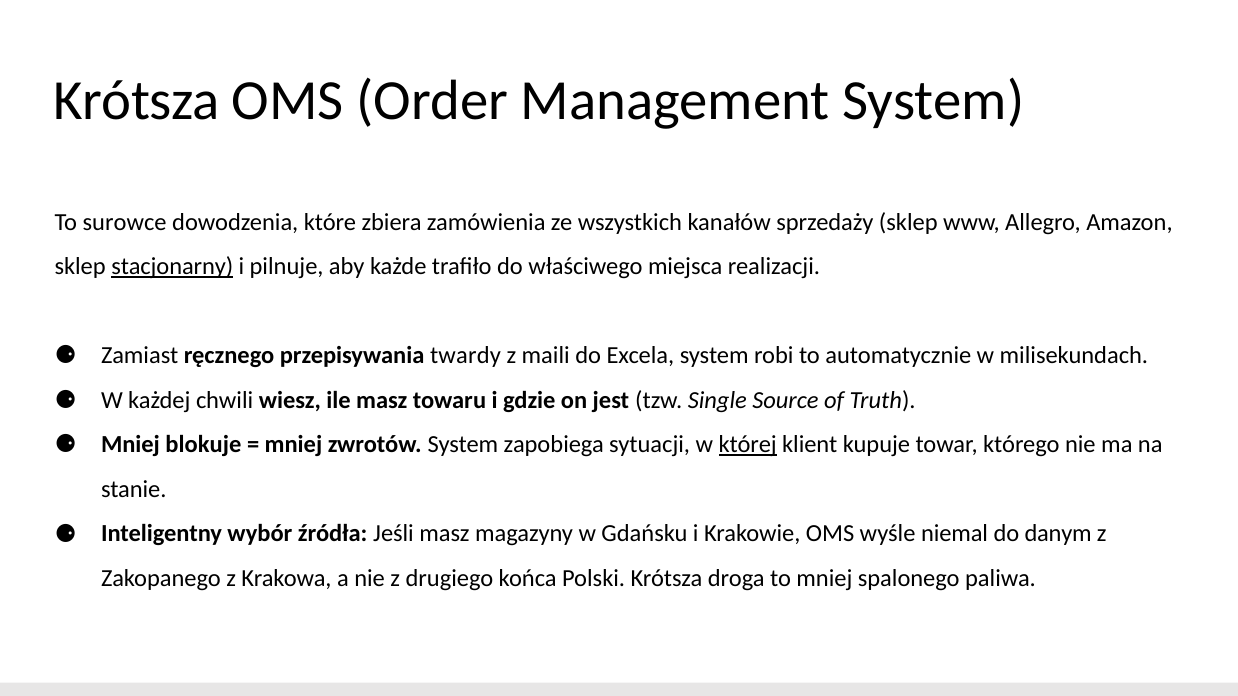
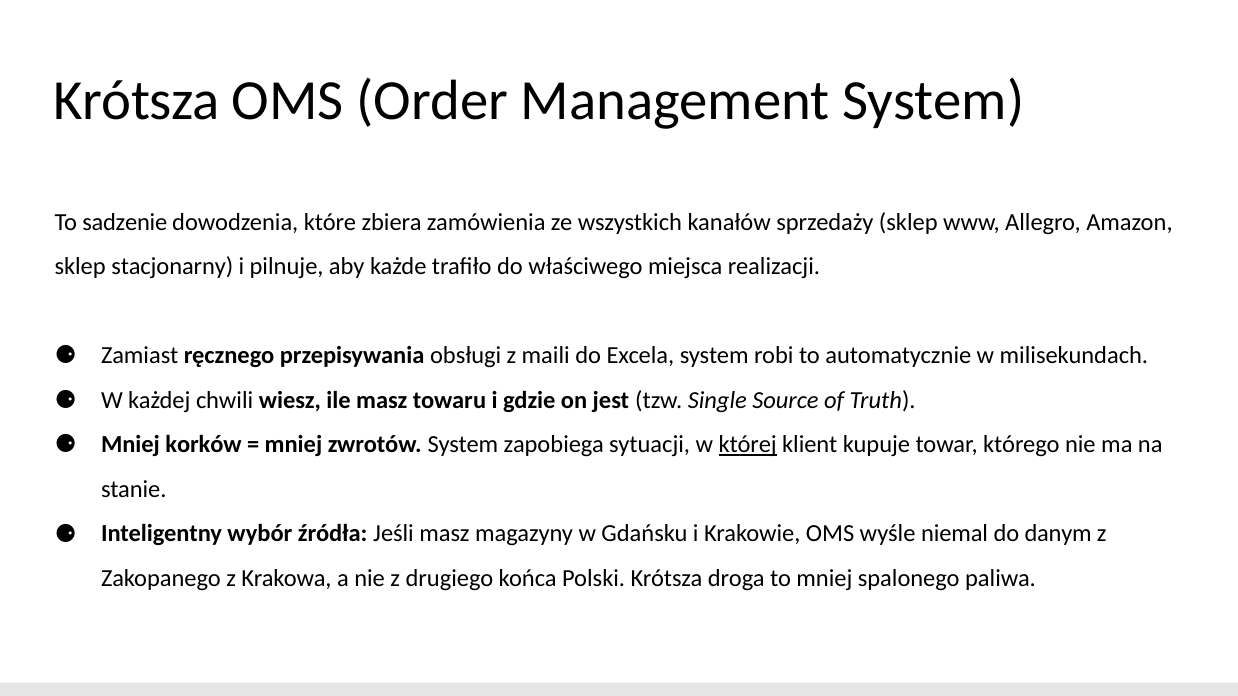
surowce: surowce -> sadzenie
stacjonarny underline: present -> none
twardy: twardy -> obsługi
blokuje: blokuje -> korków
